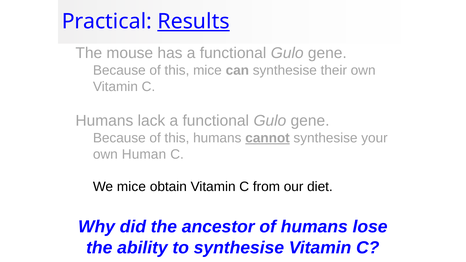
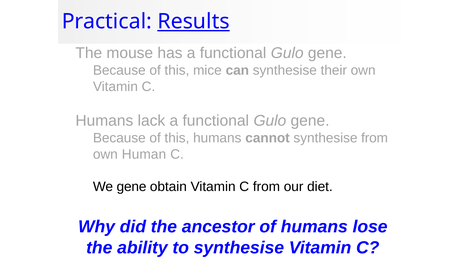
cannot underline: present -> none
synthesise your: your -> from
We mice: mice -> gene
